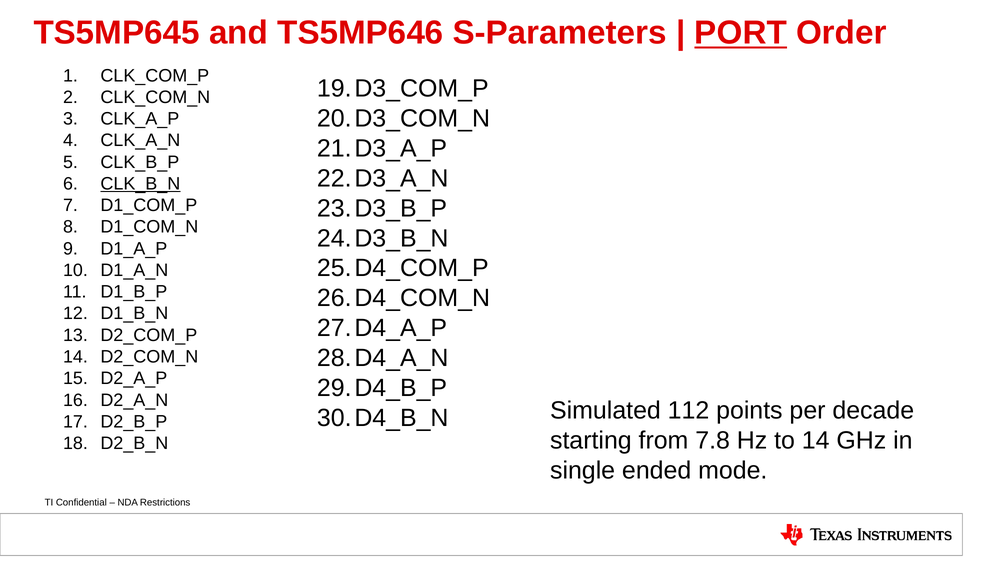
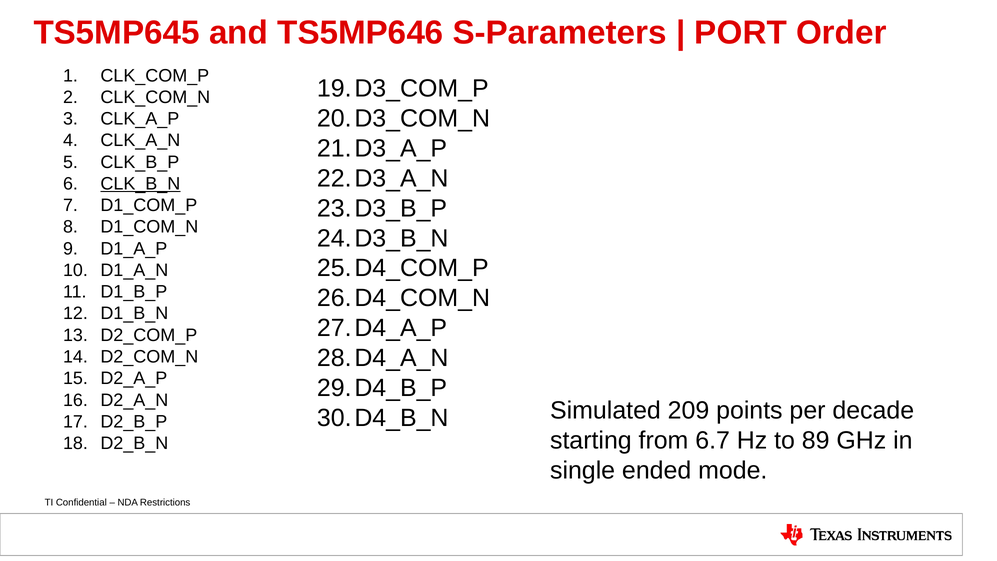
PORT underline: present -> none
112: 112 -> 209
7.8: 7.8 -> 6.7
to 14: 14 -> 89
